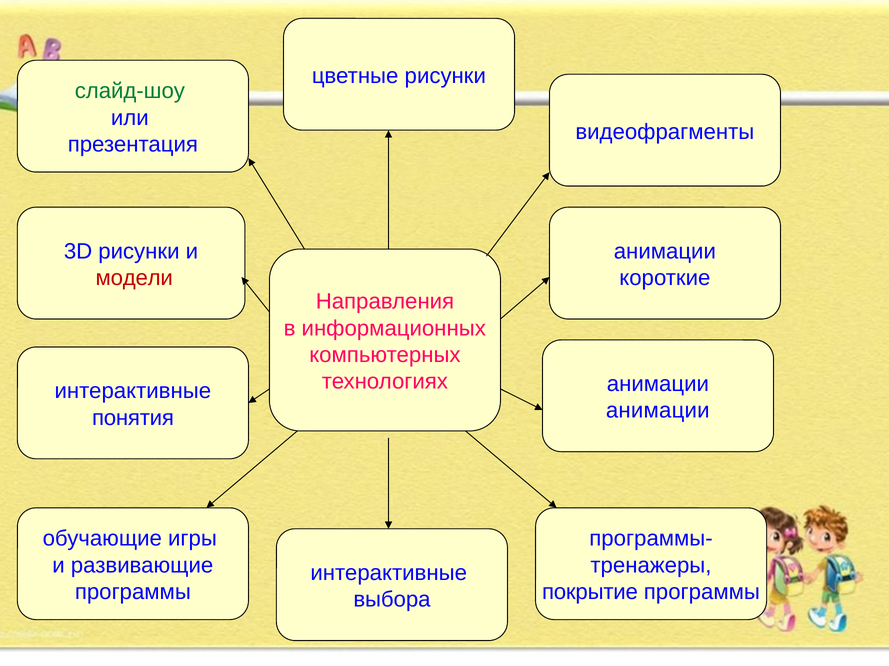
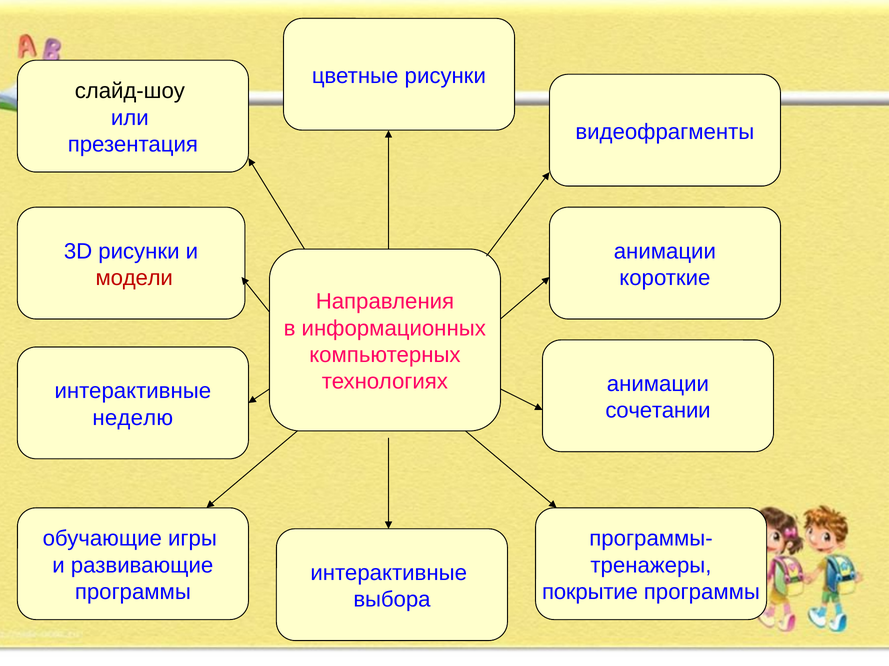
слайд-шоу colour: green -> black
анимации at (658, 411): анимации -> сочетании
понятия: понятия -> неделю
